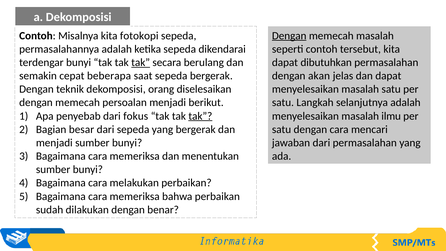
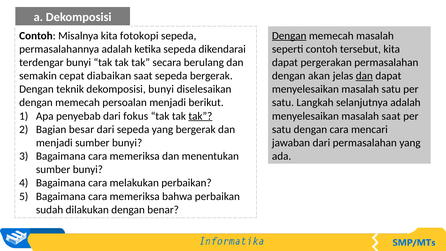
tak at (141, 62) underline: present -> none
dibutuhkan: dibutuhkan -> pergerakan
beberapa: beberapa -> diabaikan
dan at (364, 76) underline: none -> present
dekomposisi orang: orang -> bunyi
masalah ilmu: ilmu -> saat
